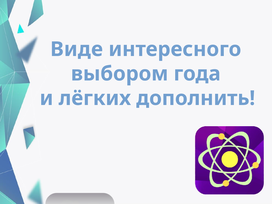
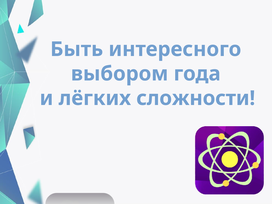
Виде: Виде -> Быть
дополнить: дополнить -> сложности
